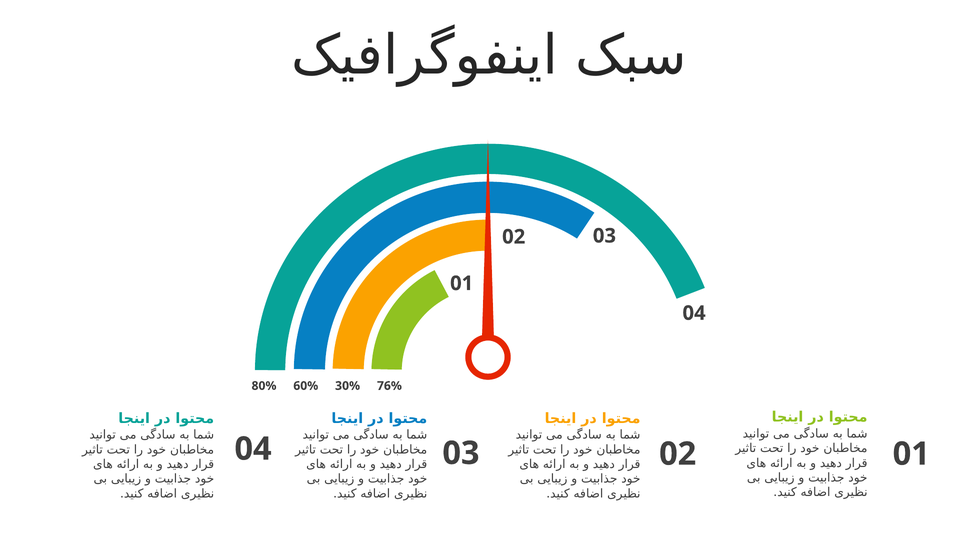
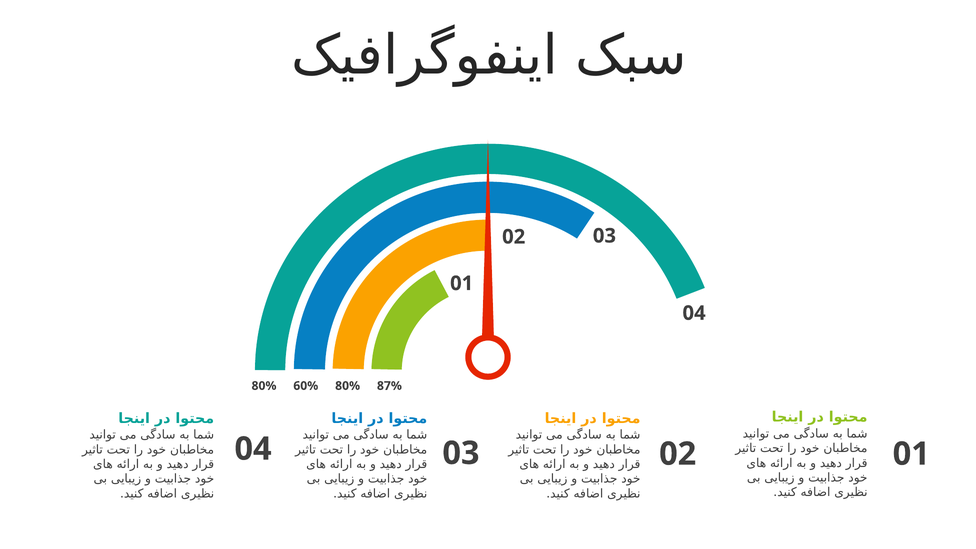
80% 30%: 30% -> 80%
76%: 76% -> 87%
